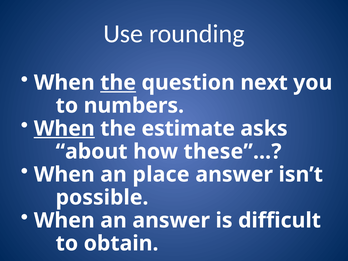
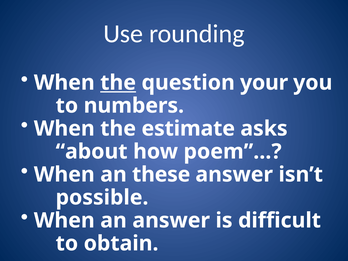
next: next -> your
When at (64, 129) underline: present -> none
these”…: these”… -> poem”…
place: place -> these
